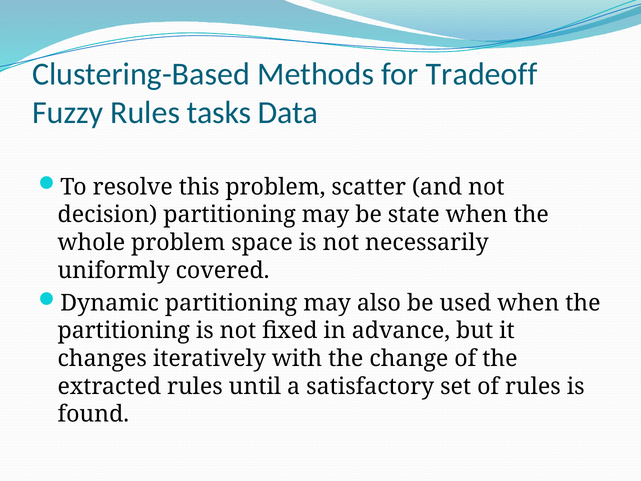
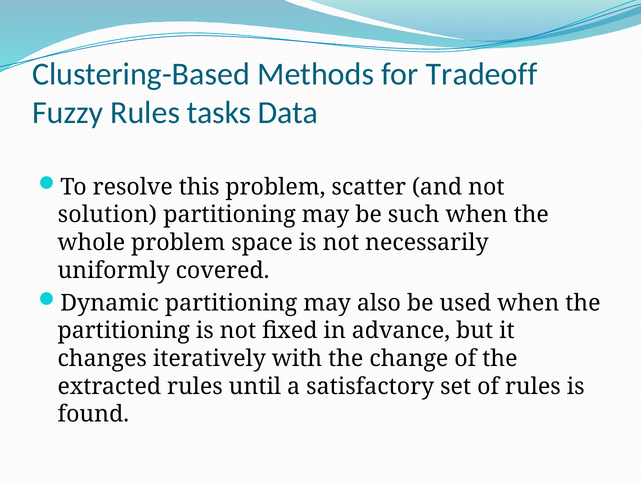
decision: decision -> solution
state: state -> such
